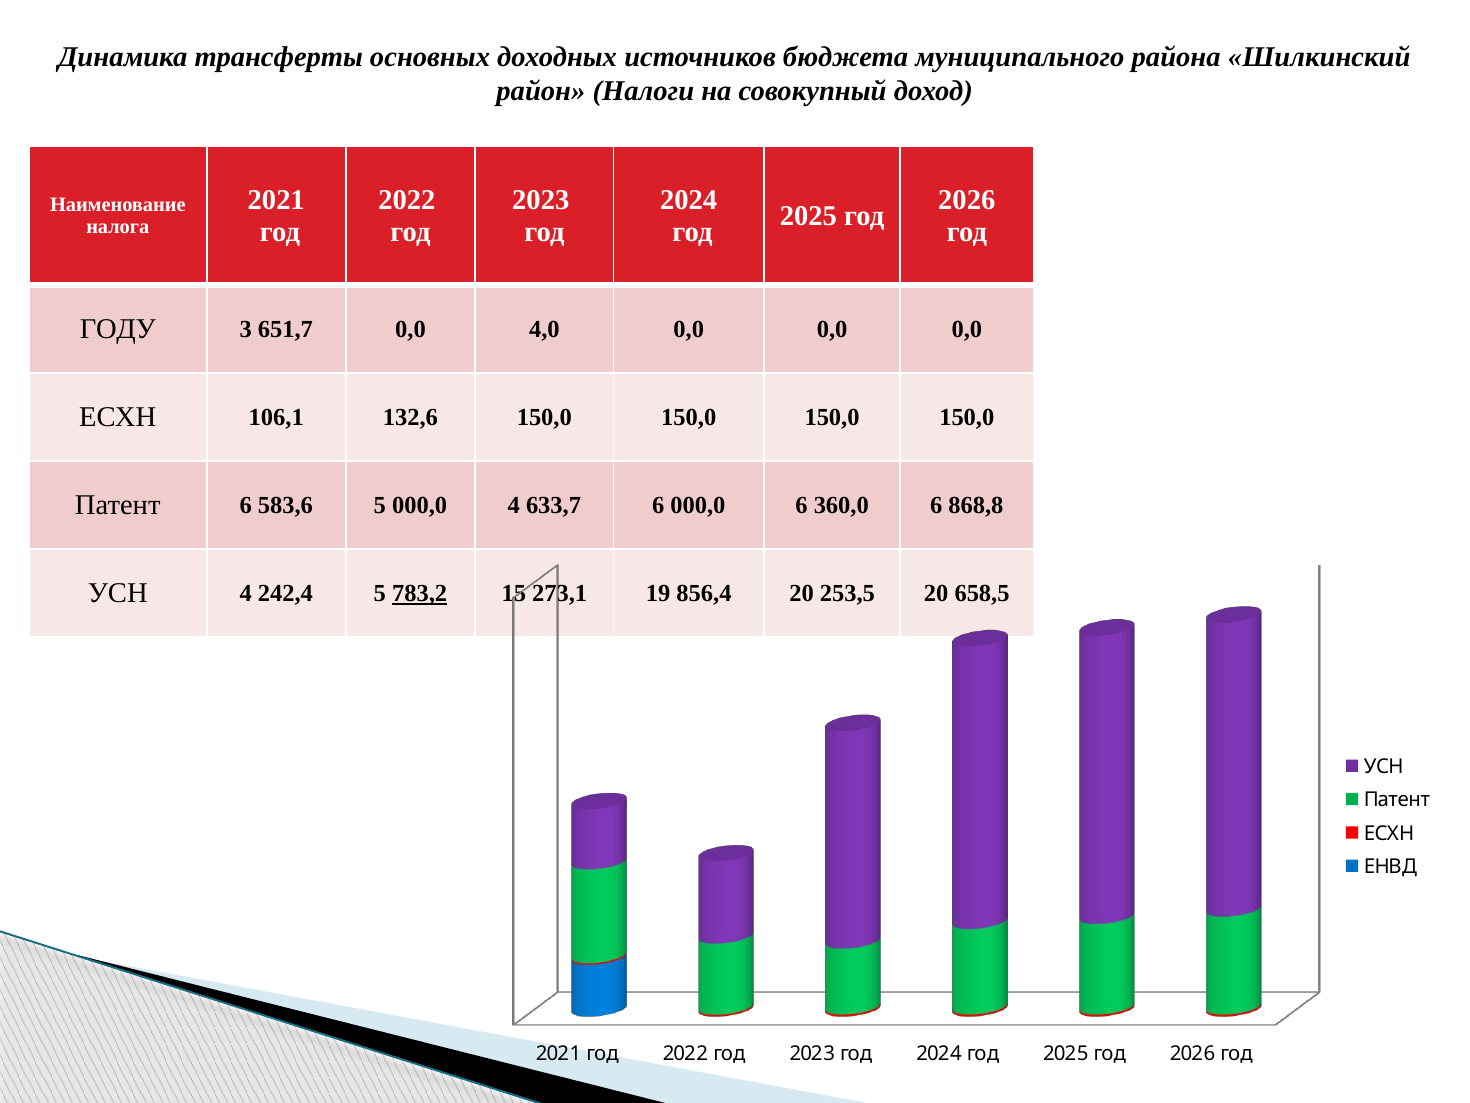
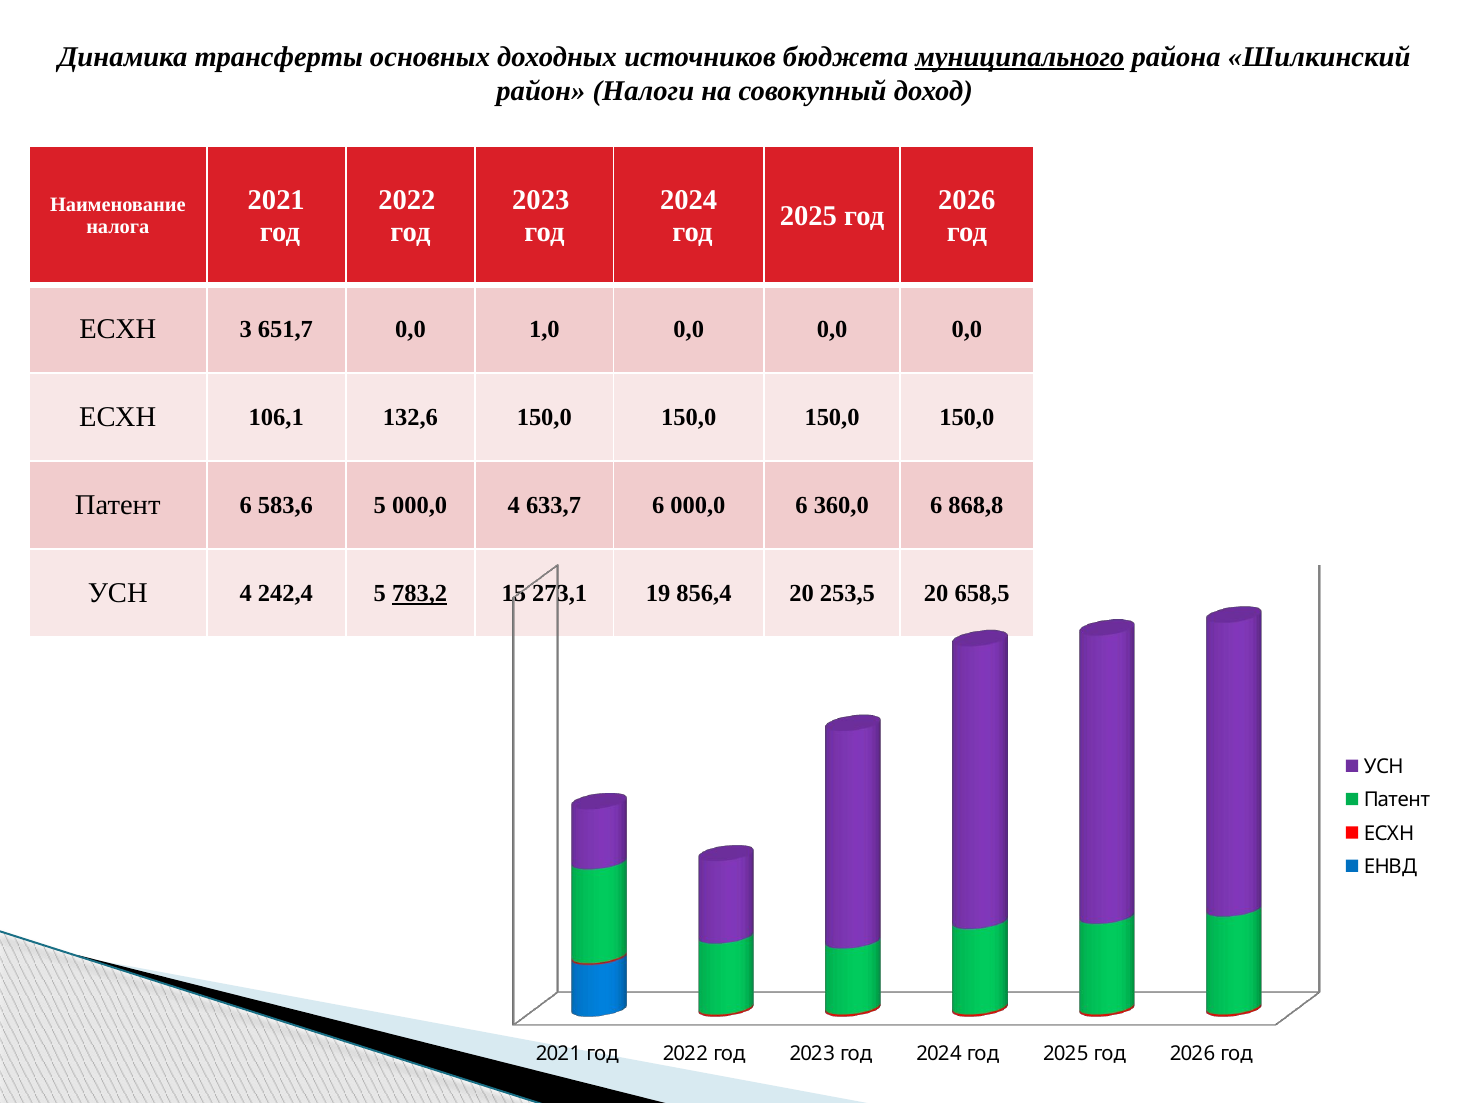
муниципального underline: none -> present
ГОДУ at (118, 329): ГОДУ -> ЕСХН
4,0: 4,0 -> 1,0
